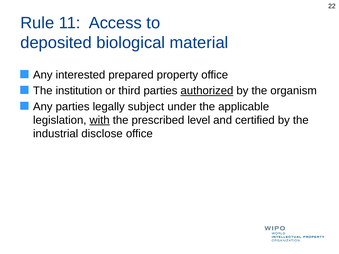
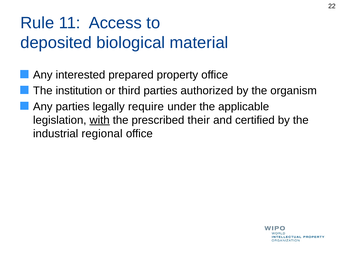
authorized underline: present -> none
subject: subject -> require
level: level -> their
disclose: disclose -> regional
